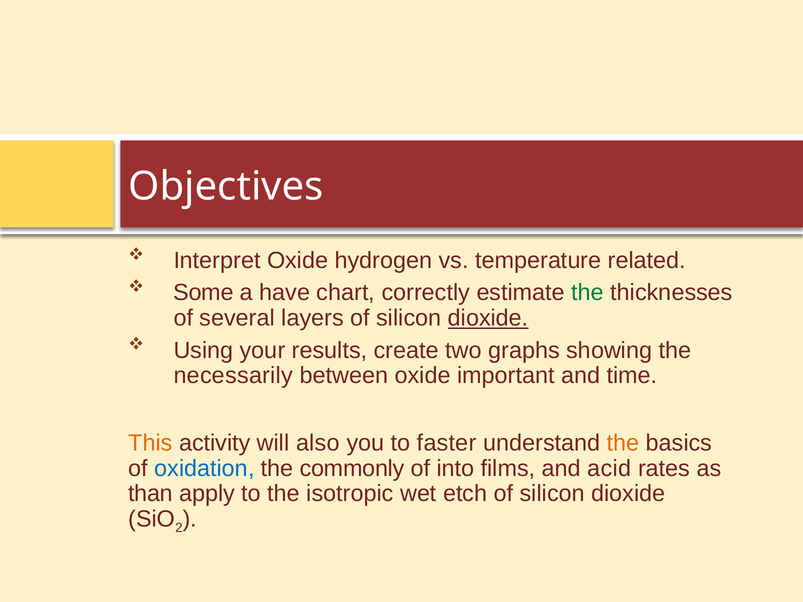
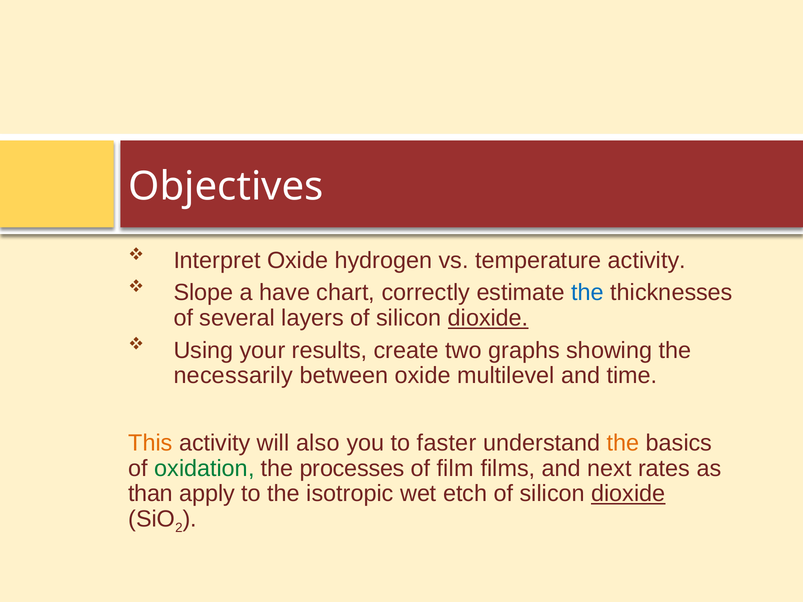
temperature related: related -> activity
Some: Some -> Slope
the at (588, 293) colour: green -> blue
important: important -> multilevel
oxidation colour: blue -> green
commonly: commonly -> processes
into: into -> film
acid: acid -> next
dioxide at (628, 494) underline: none -> present
